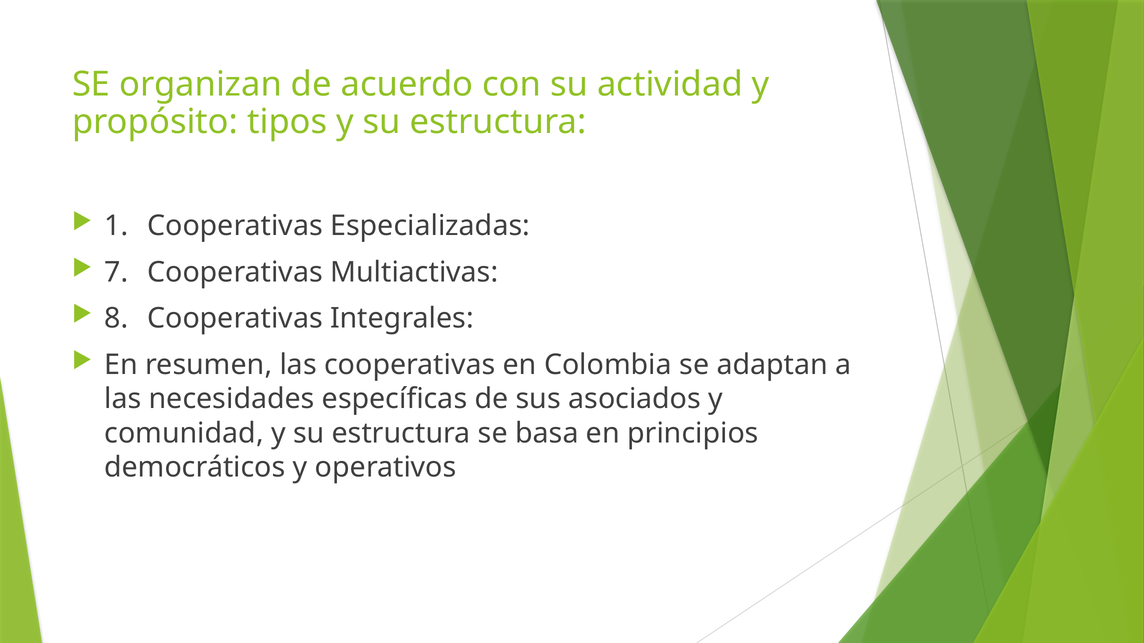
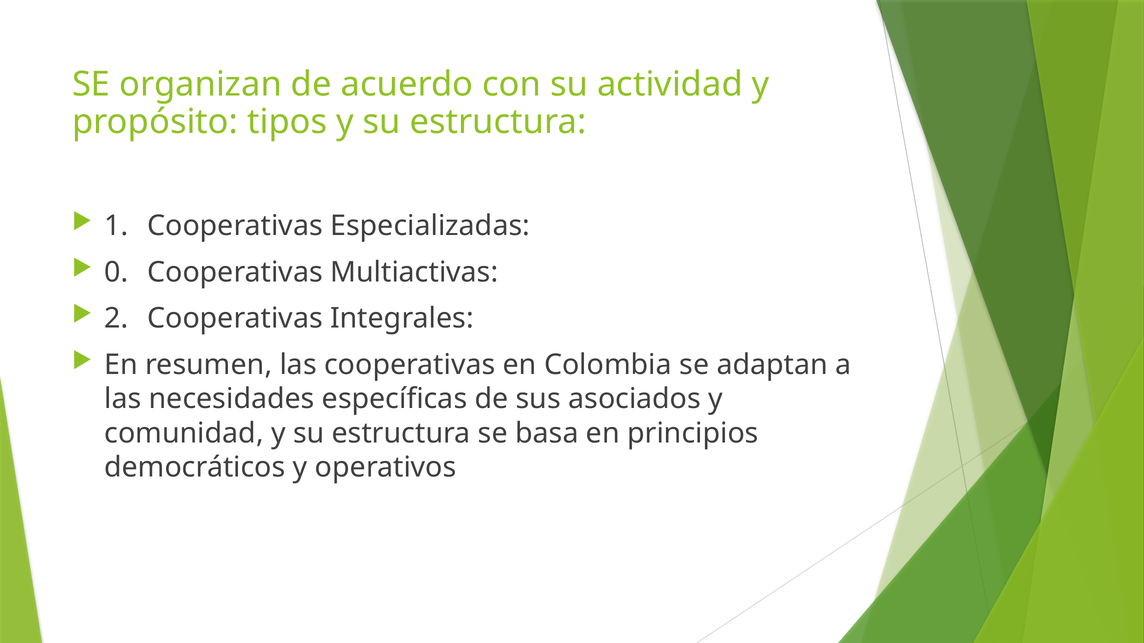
7: 7 -> 0
8: 8 -> 2
